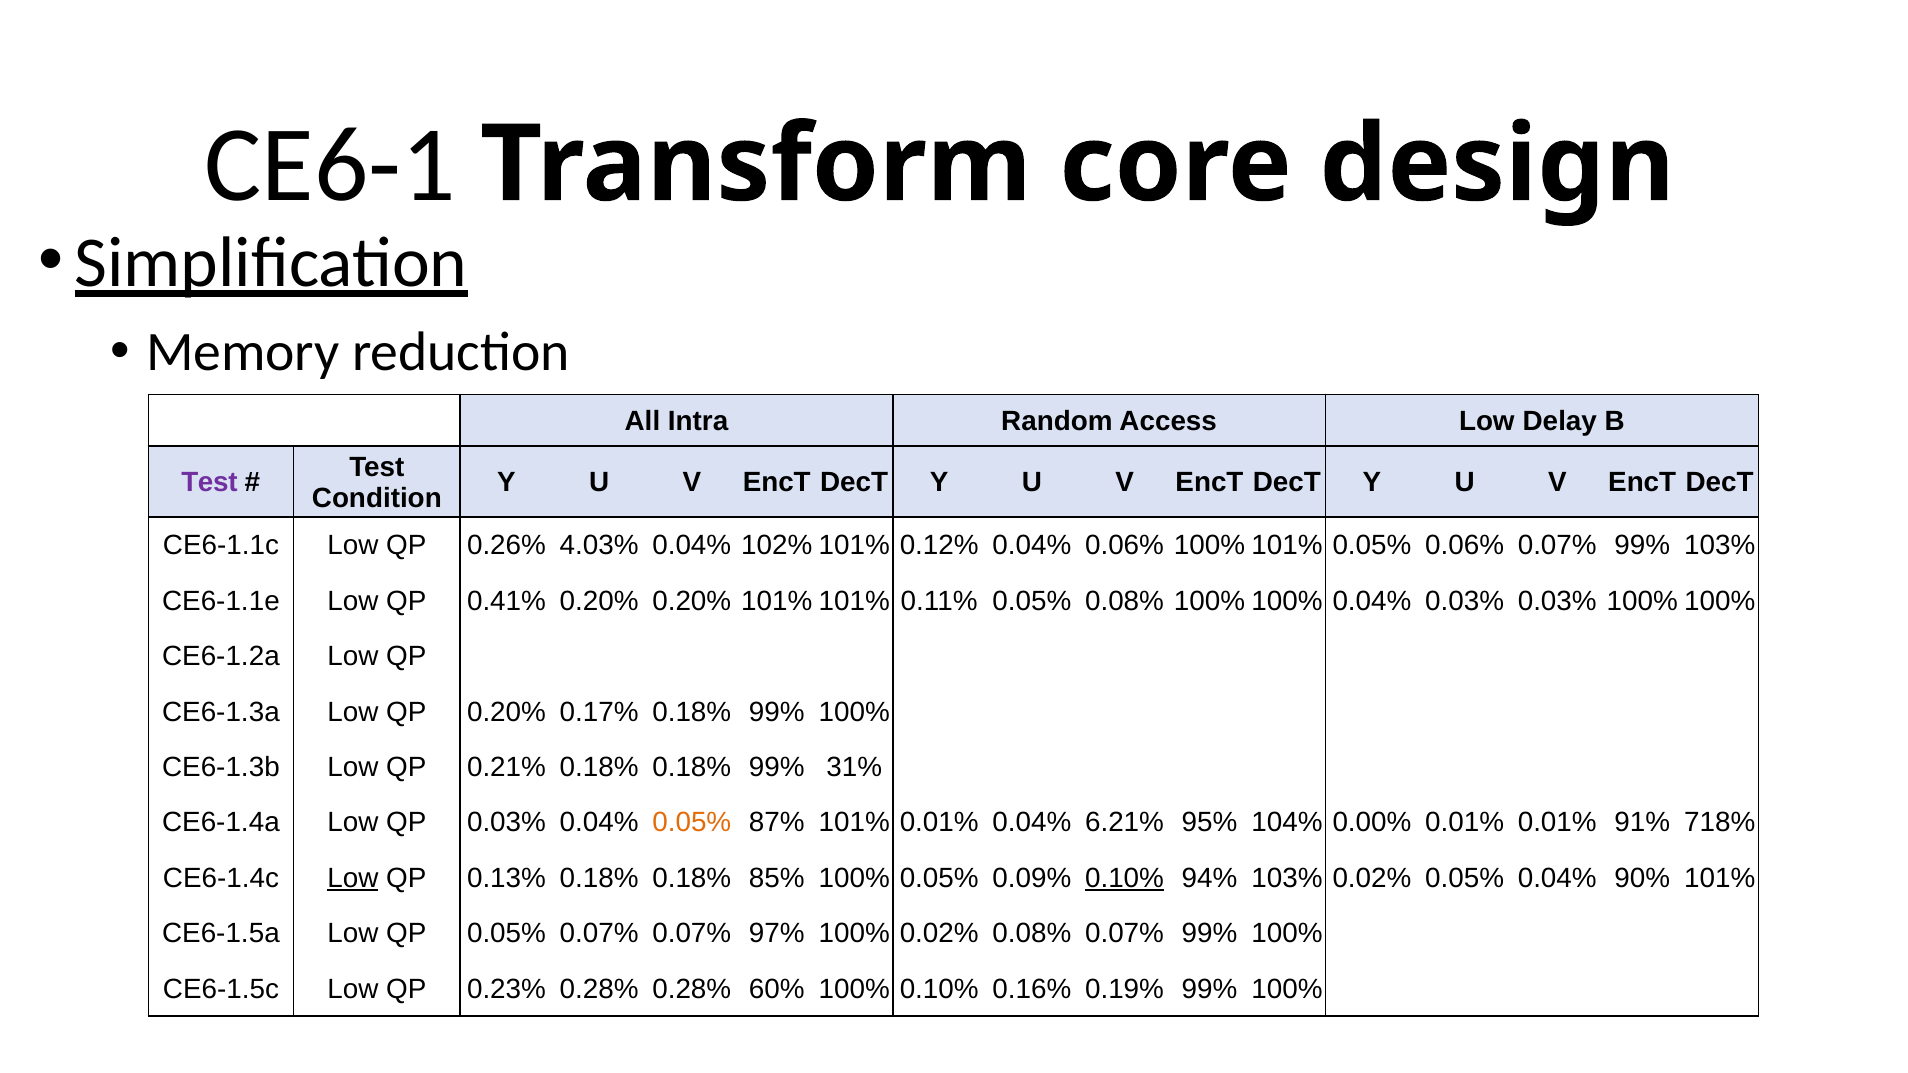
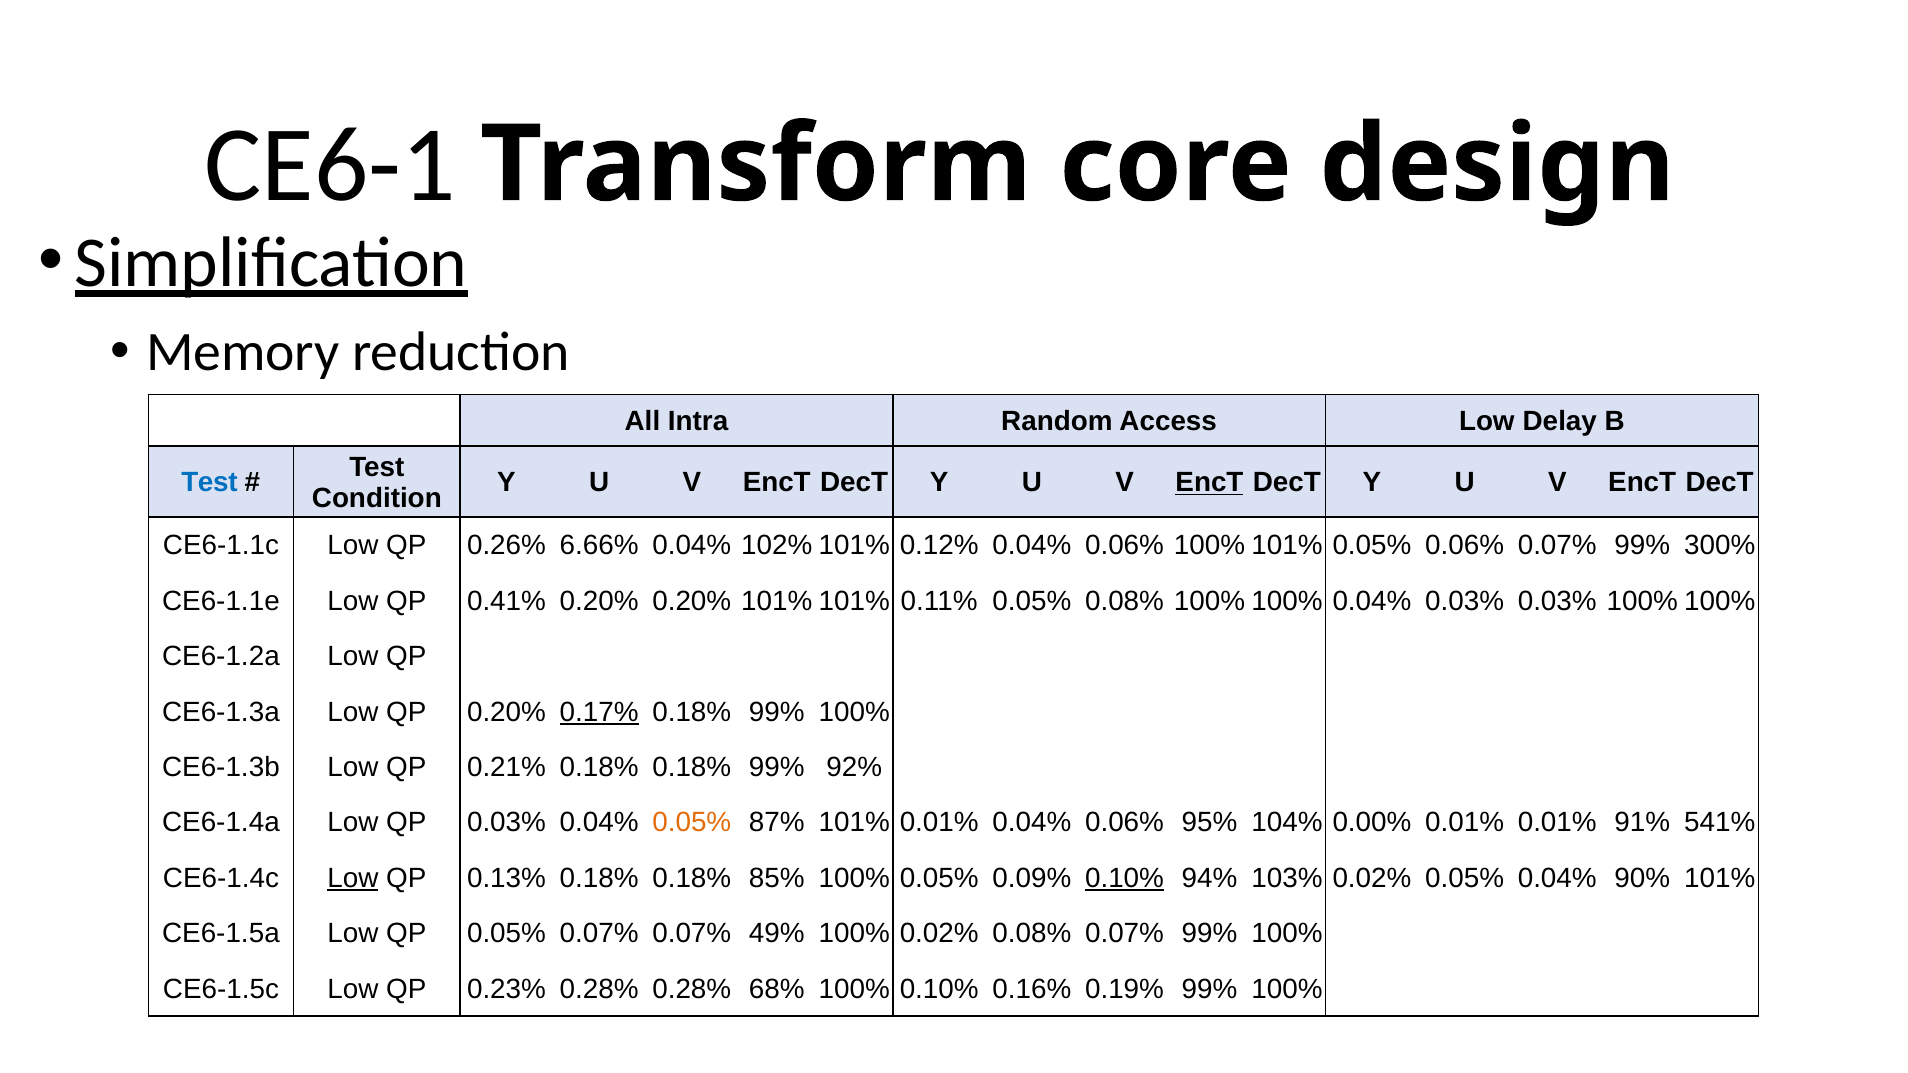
Test at (209, 483) colour: purple -> blue
EncT at (1209, 483) underline: none -> present
4.03%: 4.03% -> 6.66%
99% 103%: 103% -> 300%
0.17% underline: none -> present
31%: 31% -> 92%
0.01% 0.04% 6.21%: 6.21% -> 0.06%
718%: 718% -> 541%
97%: 97% -> 49%
60%: 60% -> 68%
